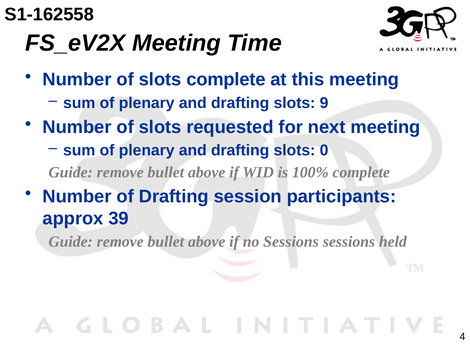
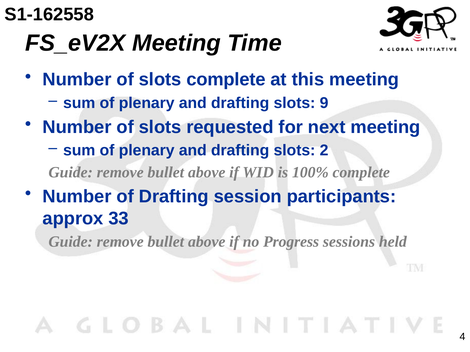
0: 0 -> 2
39: 39 -> 33
no Sessions: Sessions -> Progress
